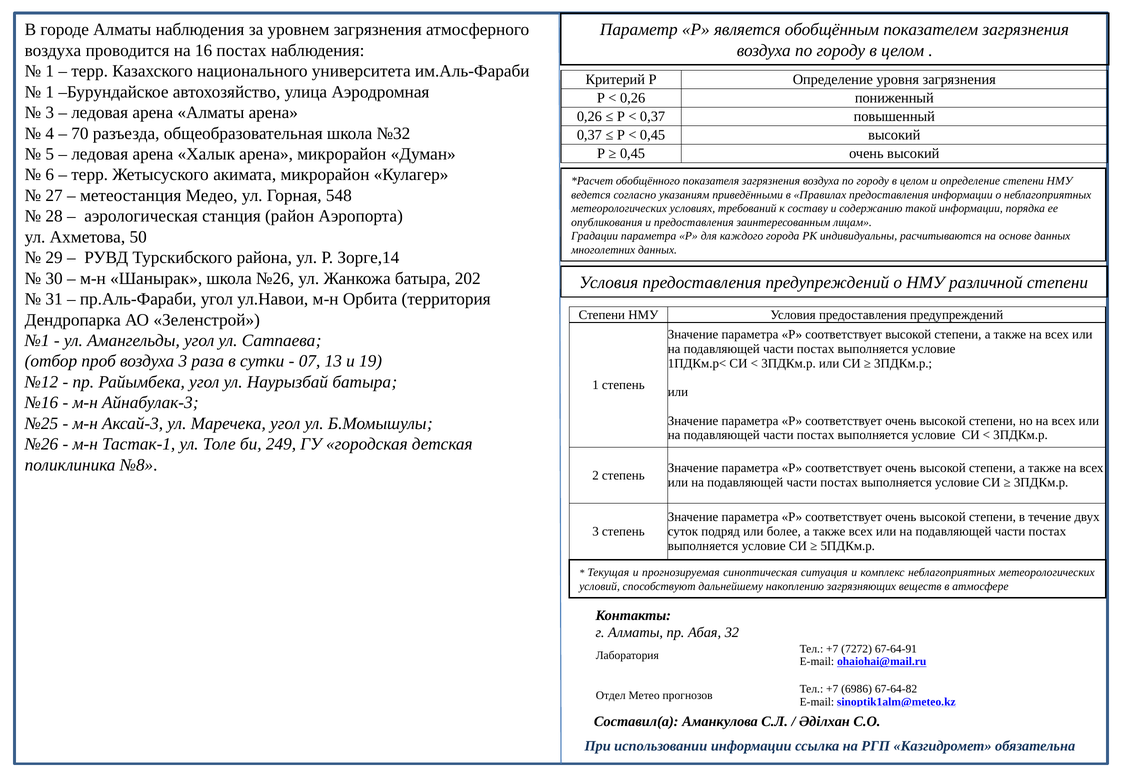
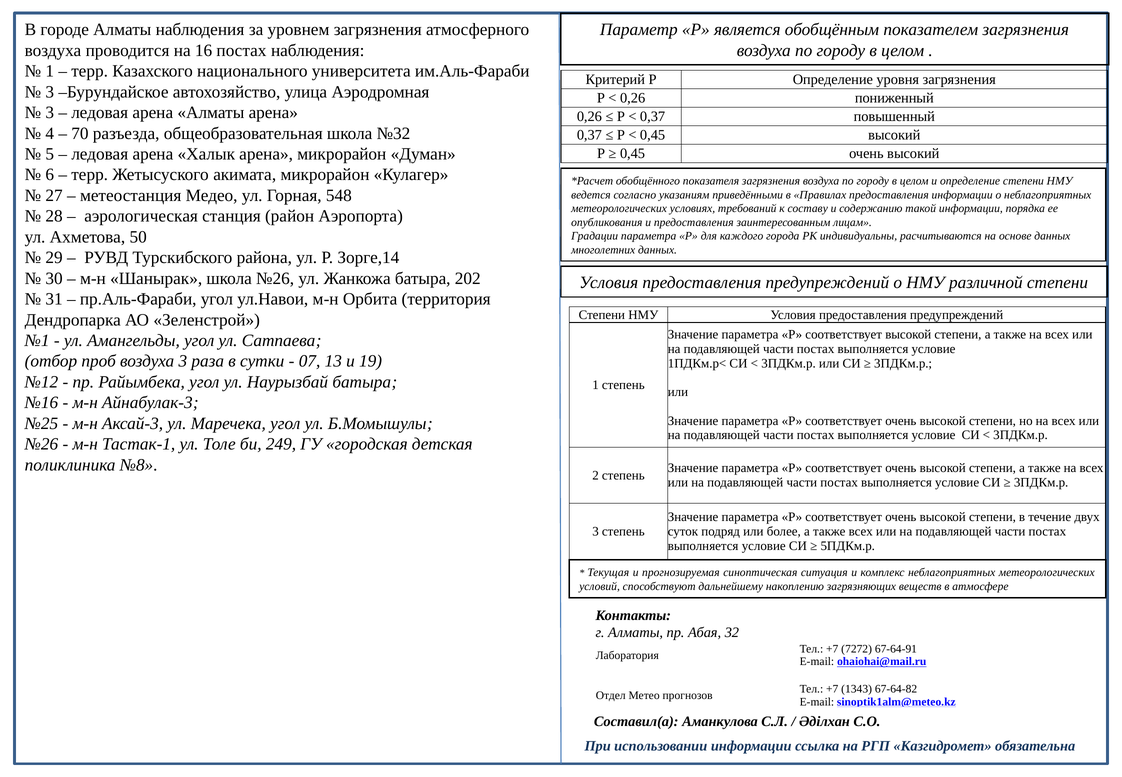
1 at (50, 92): 1 -> 3
6986: 6986 -> 1343
